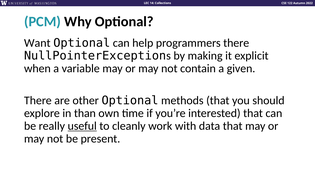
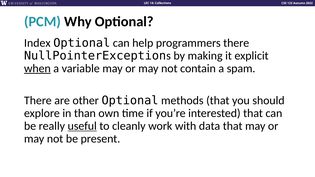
Want: Want -> Index
when underline: none -> present
given: given -> spam
